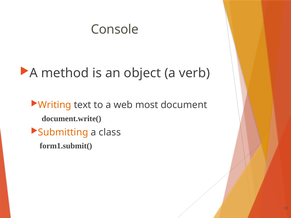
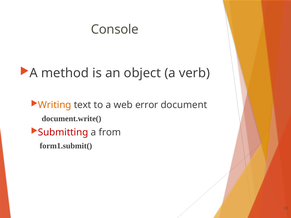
most: most -> error
Submitting colour: orange -> red
class: class -> from
